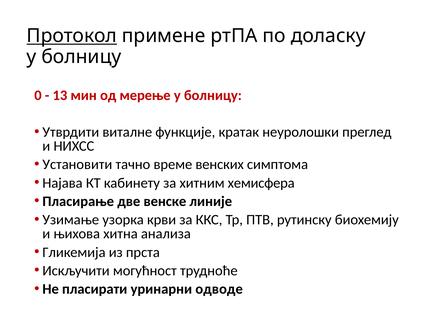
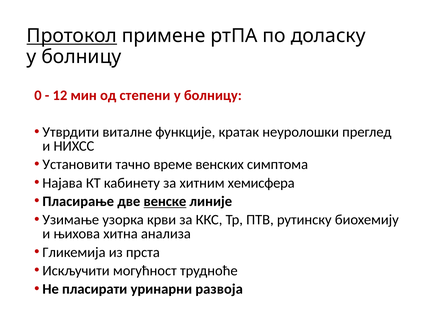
13: 13 -> 12
мерење: мерење -> степени
венске underline: none -> present
одводе: одводе -> развоја
